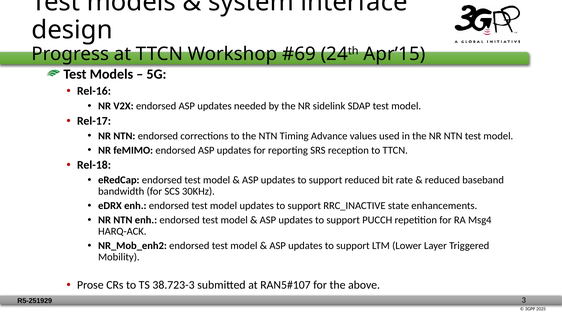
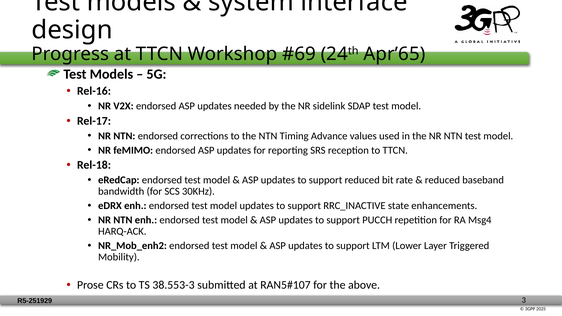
Apr’15: Apr’15 -> Apr’65
38.723-3: 38.723-3 -> 38.553-3
